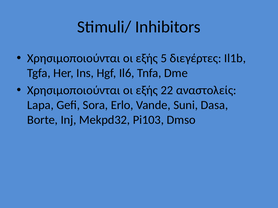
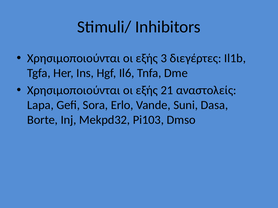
5: 5 -> 3
22: 22 -> 21
